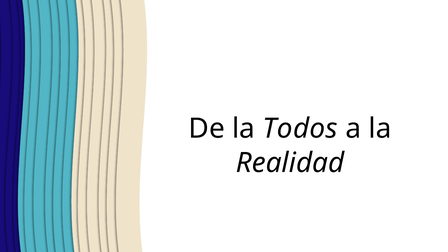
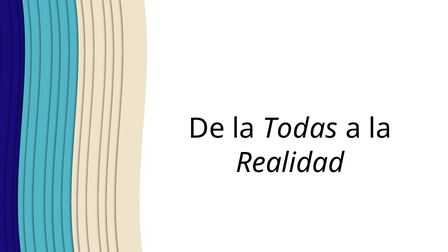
Todos: Todos -> Todas
